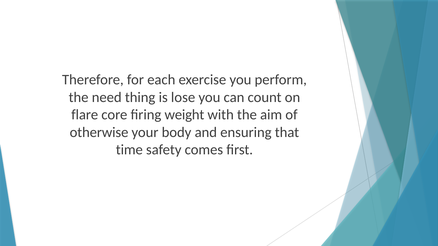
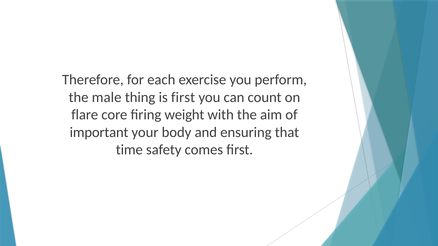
need: need -> male
is lose: lose -> first
otherwise: otherwise -> important
